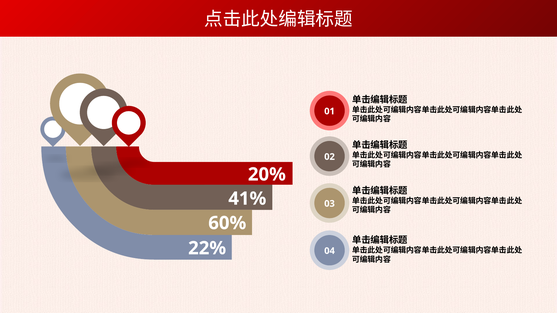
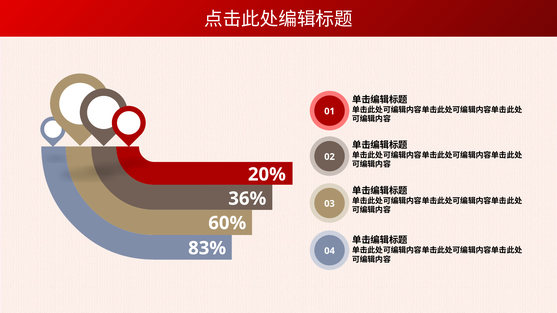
41%: 41% -> 36%
22%: 22% -> 83%
